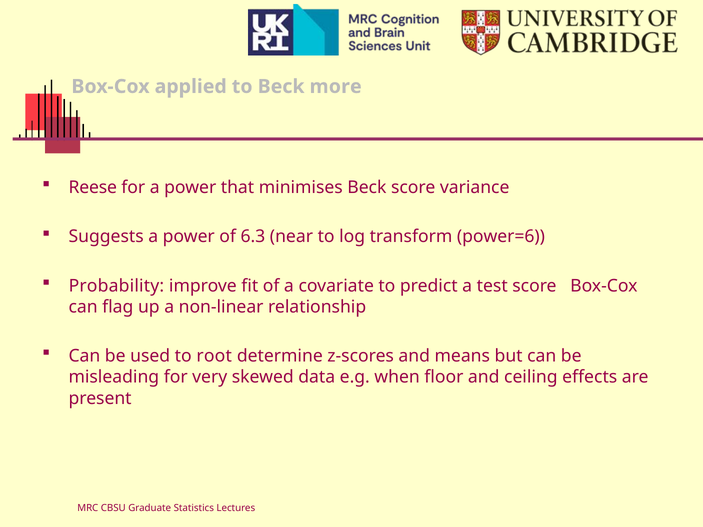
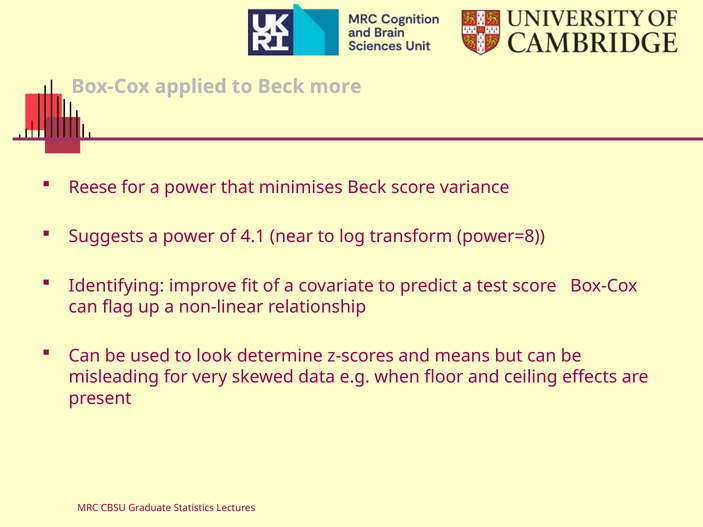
6.3: 6.3 -> 4.1
power=6: power=6 -> power=8
Probability: Probability -> Identifying
root: root -> look
